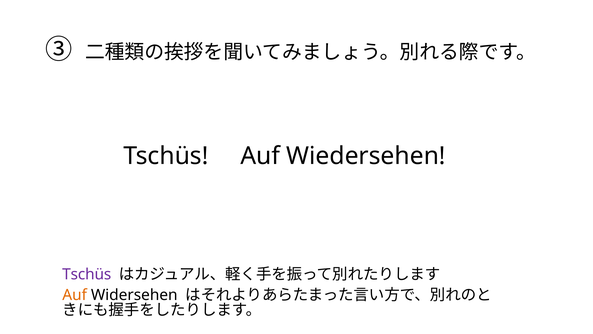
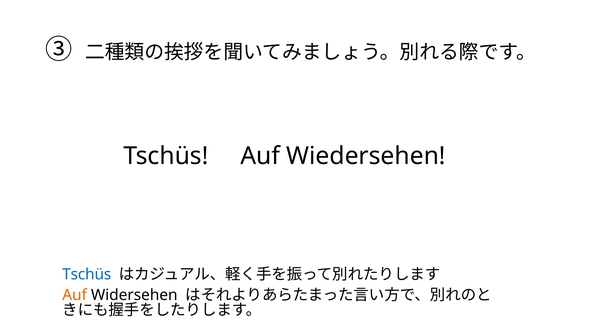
Tschüs at (87, 274) colour: purple -> blue
